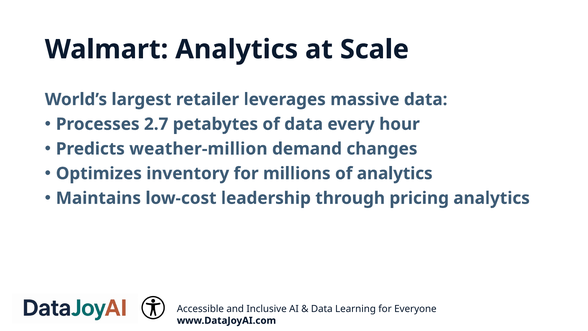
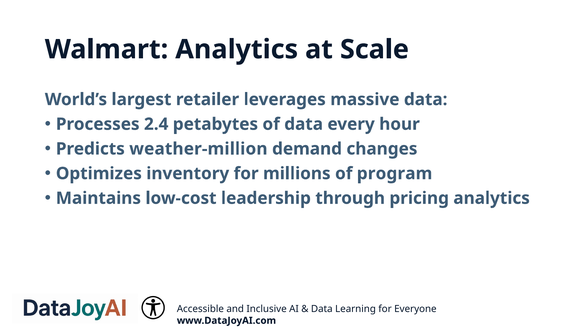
2.7: 2.7 -> 2.4
of analytics: analytics -> program
